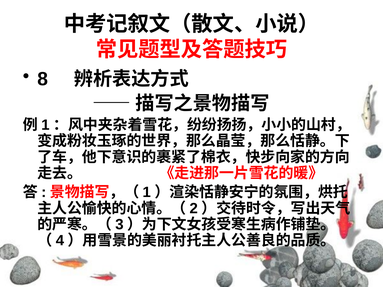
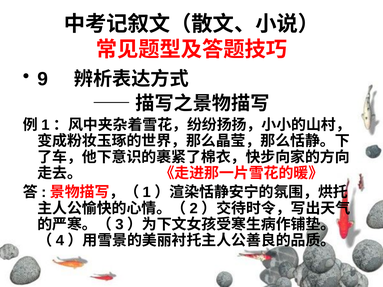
8: 8 -> 9
